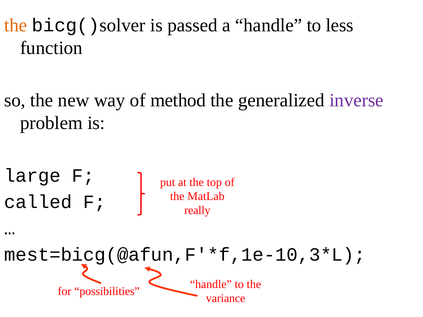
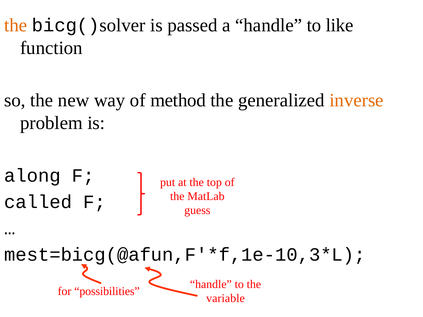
less: less -> like
inverse colour: purple -> orange
large: large -> along
really: really -> guess
variance: variance -> variable
